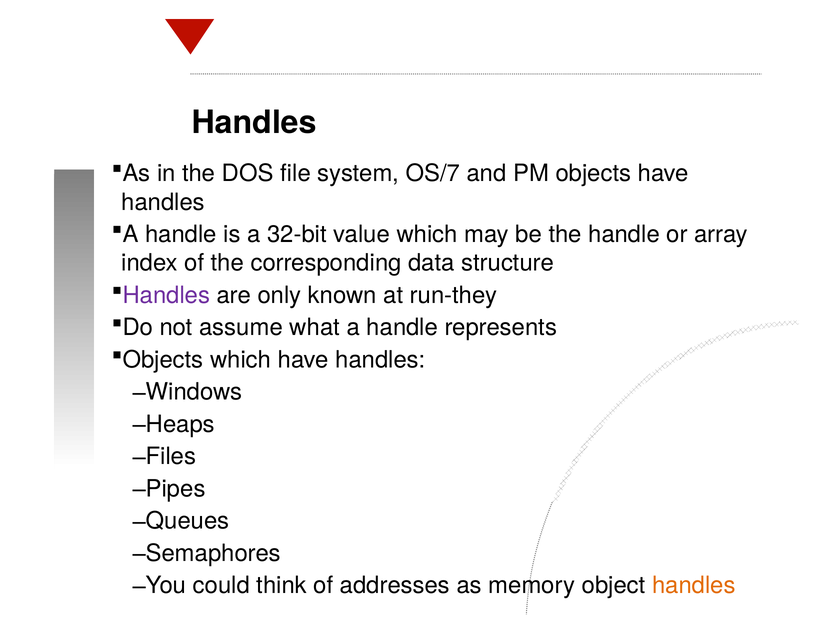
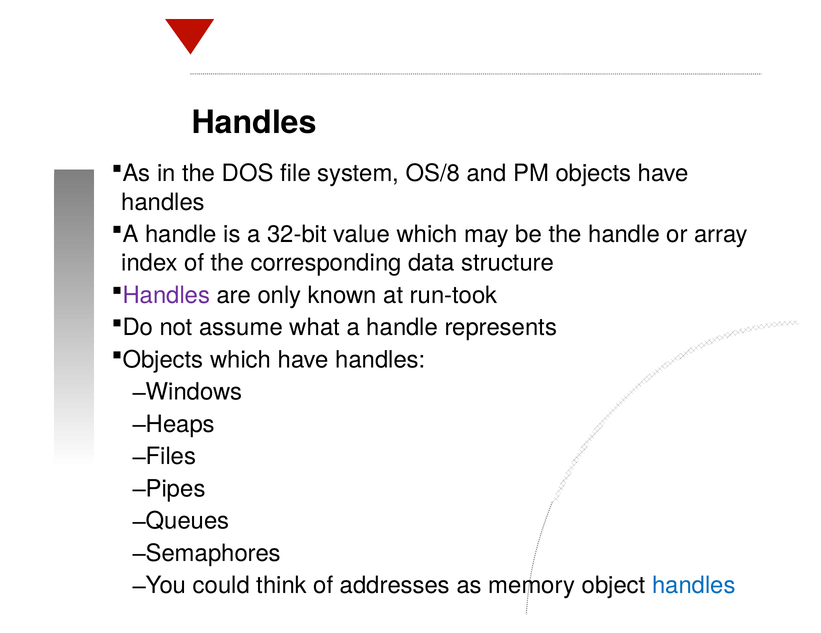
OS/7: OS/7 -> OS/8
run-they: run-they -> run-took
handles at (694, 585) colour: orange -> blue
